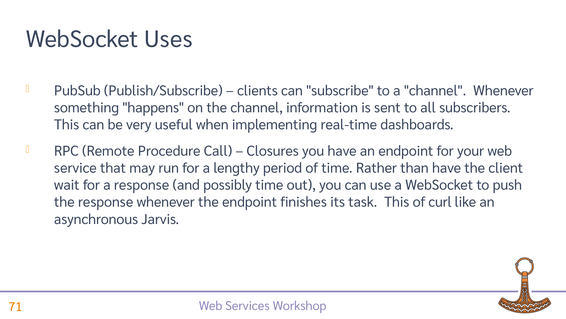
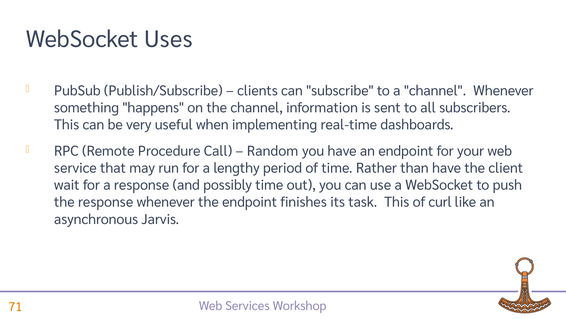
Closures: Closures -> Random
